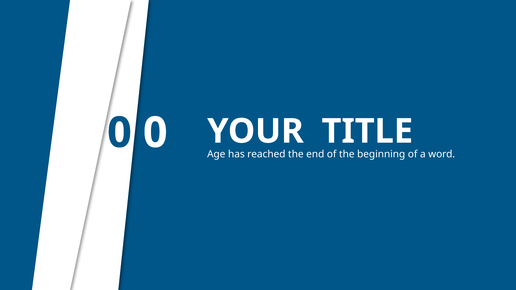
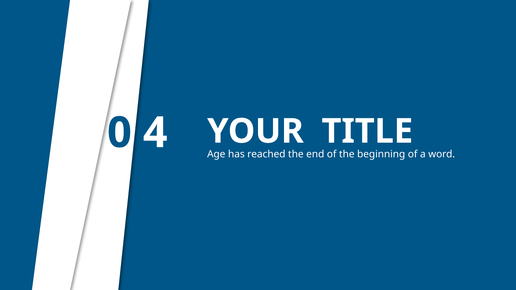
0 0: 0 -> 4
